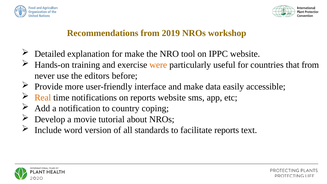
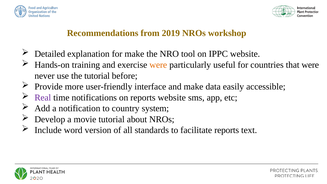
that from: from -> were
the editors: editors -> tutorial
Real colour: orange -> purple
coping: coping -> system
